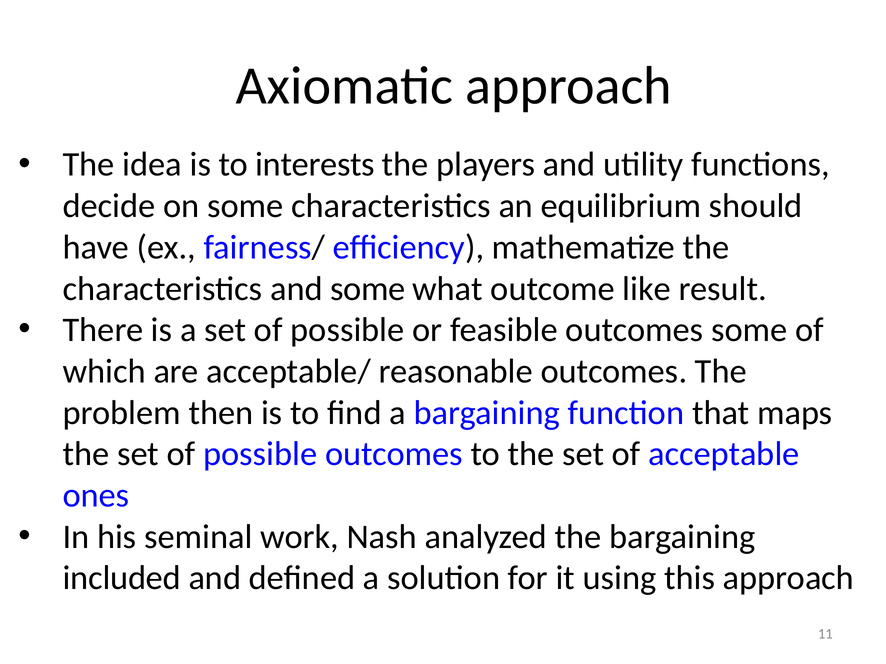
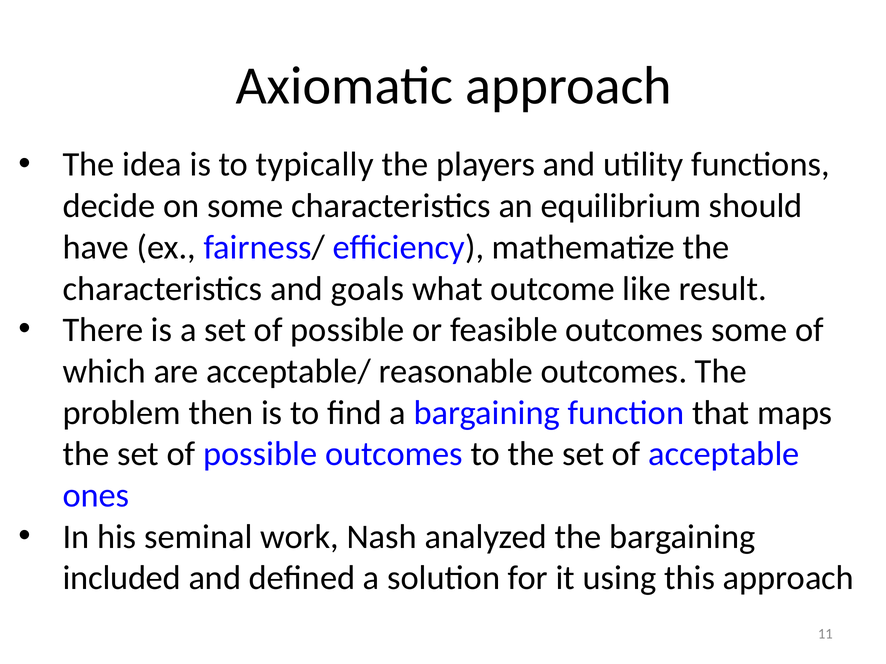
interests: interests -> typically
and some: some -> goals
